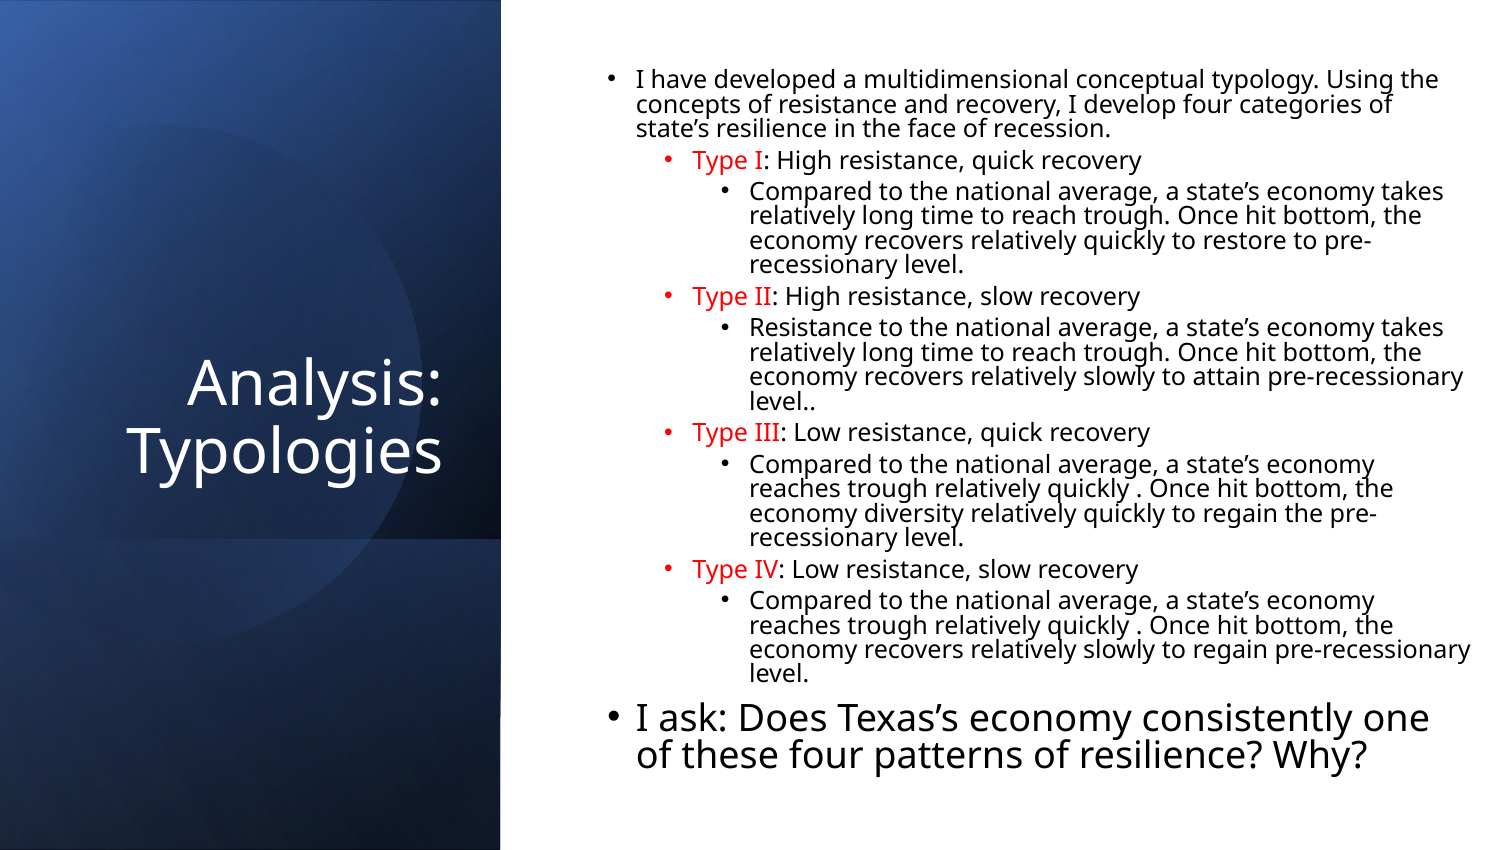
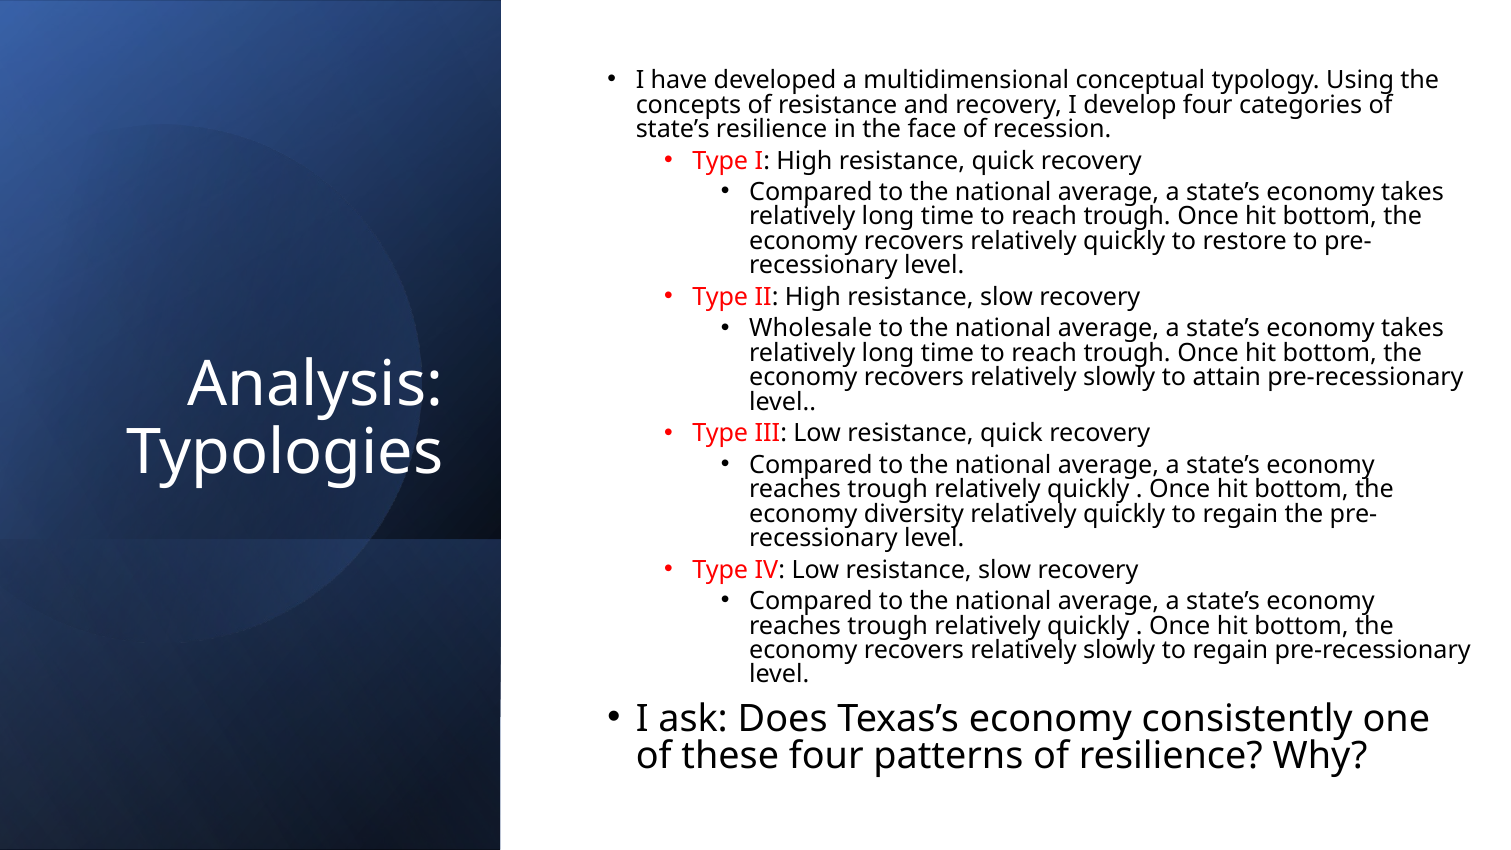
Resistance at (811, 329): Resistance -> Wholesale
